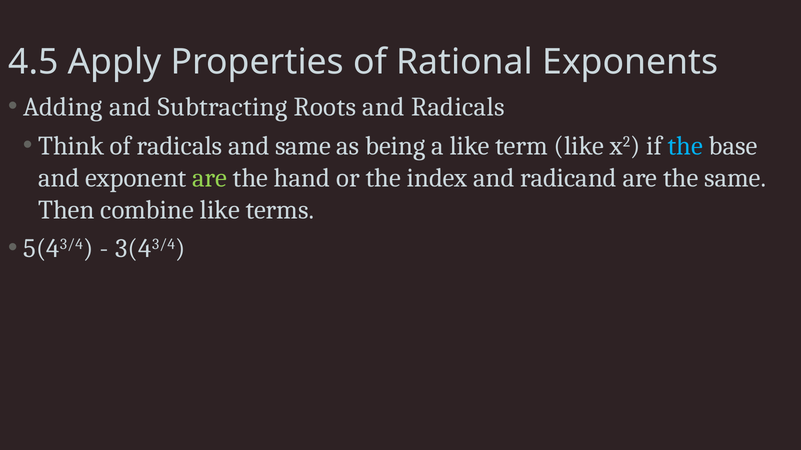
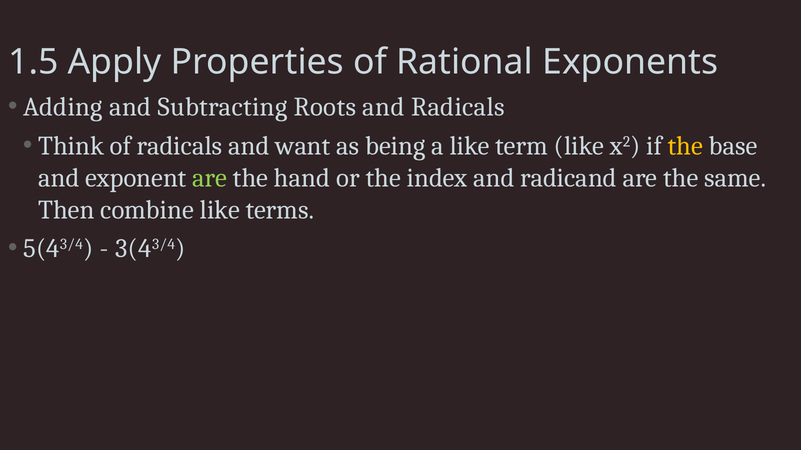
4.5: 4.5 -> 1.5
and same: same -> want
the at (685, 146) colour: light blue -> yellow
